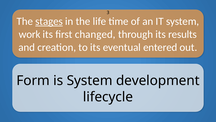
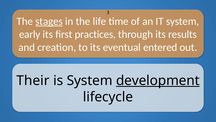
work: work -> early
changed: changed -> practices
Form: Form -> Their
development underline: none -> present
